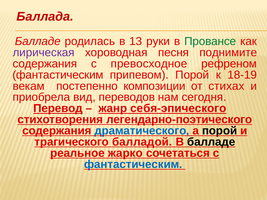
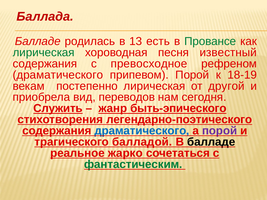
руки: руки -> есть
лирическая at (44, 53) colour: purple -> green
поднимите: поднимите -> известный
фантастическим at (58, 75): фантастическим -> драматического
постепенно композиции: композиции -> лирическая
стихах: стихах -> другой
Перевод: Перевод -> Служить
себя-эпического: себя-эпического -> быть-эпического
порой at (220, 131) colour: black -> purple
фантастическим at (133, 164) colour: blue -> green
